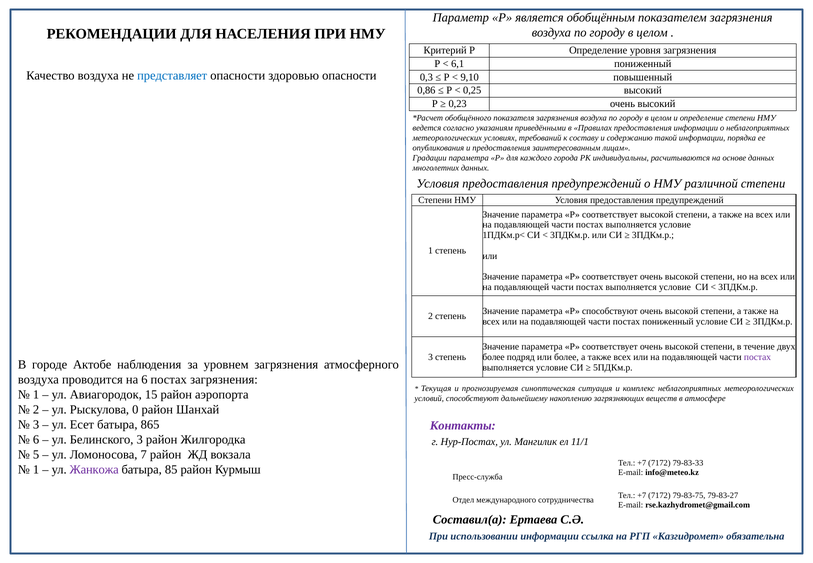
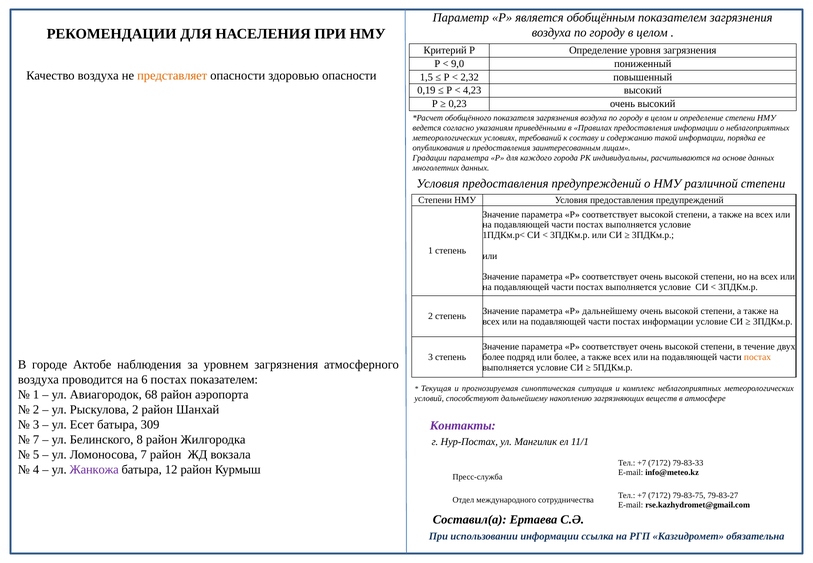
6,1: 6,1 -> 9,0
представляет colour: blue -> orange
0,3: 0,3 -> 1,5
9,10: 9,10 -> 2,32
0,86: 0,86 -> 0,19
0,25: 0,25 -> 4,23
Р способствуют: способствуют -> дальнейшему
постах пониженный: пониженный -> информации
постах at (757, 357) colour: purple -> orange
постах загрязнения: загрязнения -> показателем
15: 15 -> 68
Рыскулова 0: 0 -> 2
865: 865 -> 309
6 at (36, 439): 6 -> 7
Белинского 3: 3 -> 8
1 at (36, 469): 1 -> 4
85: 85 -> 12
